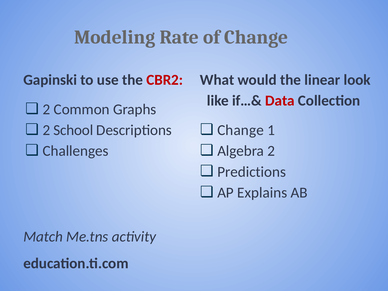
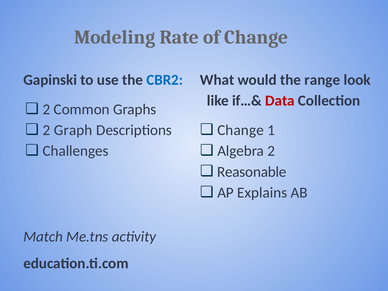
CBR2 colour: red -> blue
linear: linear -> range
School: School -> Graph
Predictions: Predictions -> Reasonable
